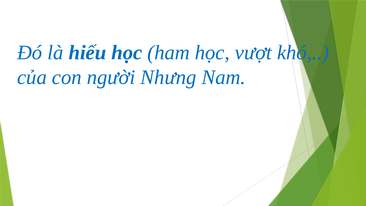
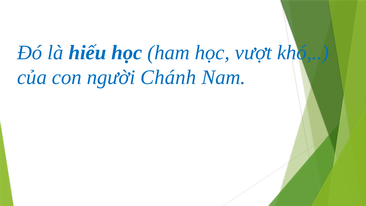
Nhưng: Nhưng -> Chánh
